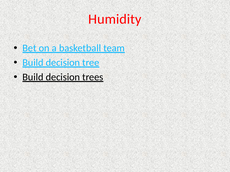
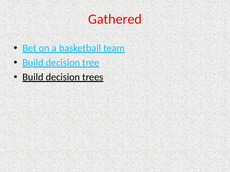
Humidity: Humidity -> Gathered
